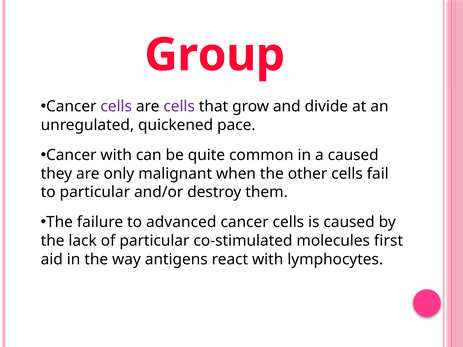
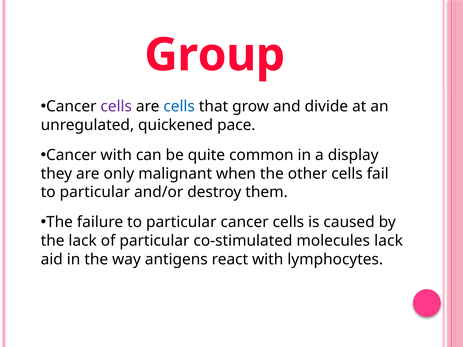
cells at (179, 107) colour: purple -> blue
a caused: caused -> display
failure to advanced: advanced -> particular
molecules first: first -> lack
